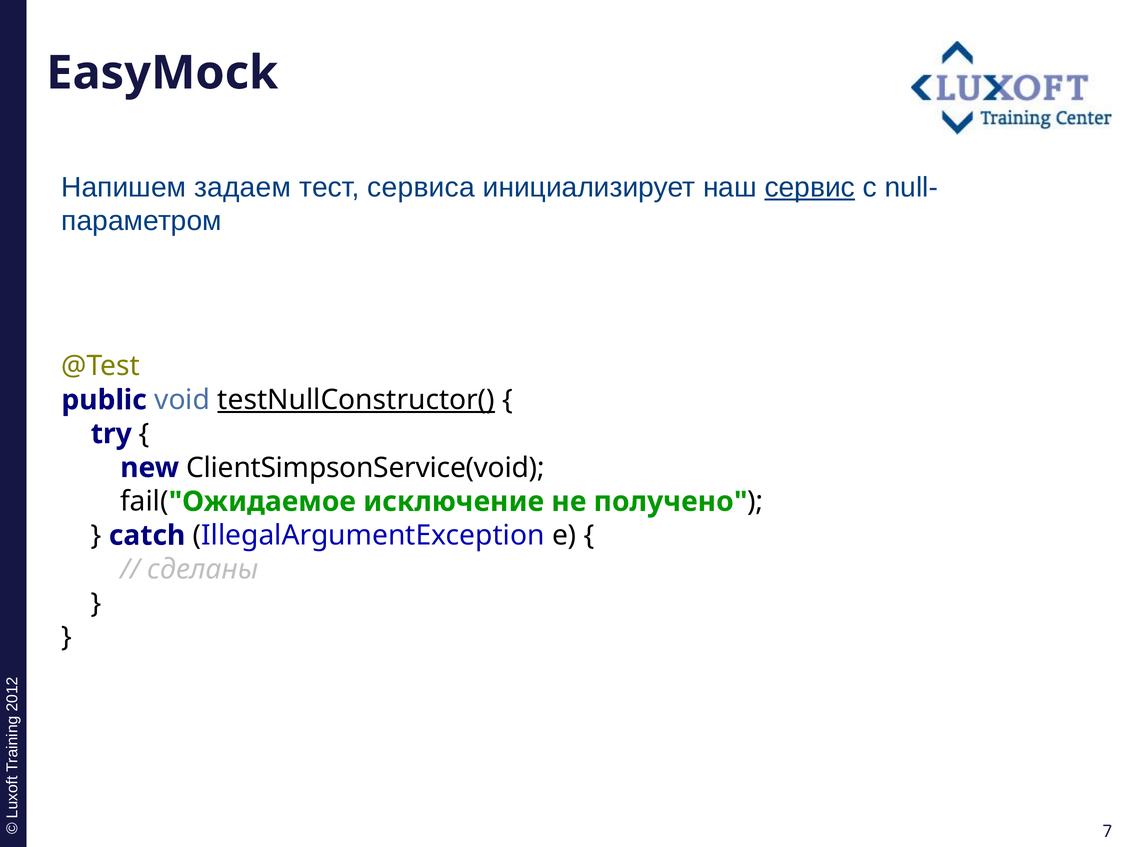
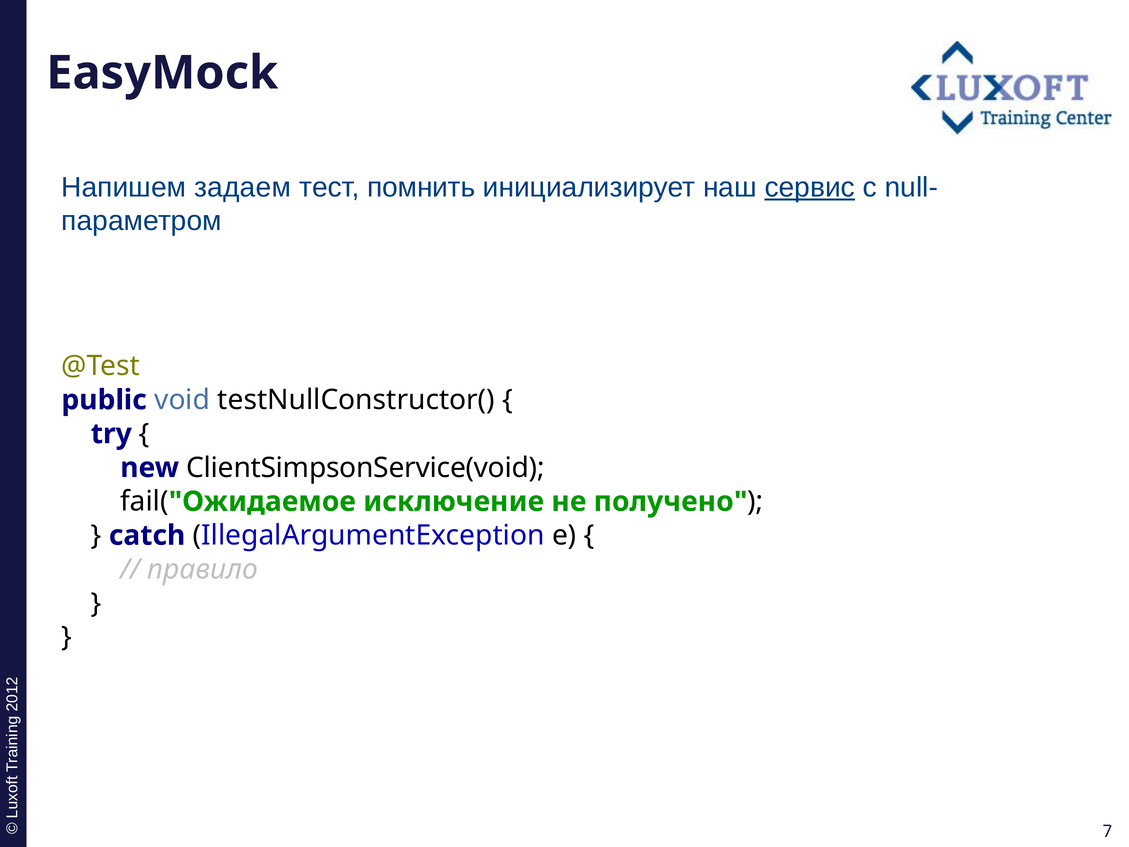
сервиса: сервиса -> помнить
testNullConstructor( underline: present -> none
сделаны: сделаны -> правило
